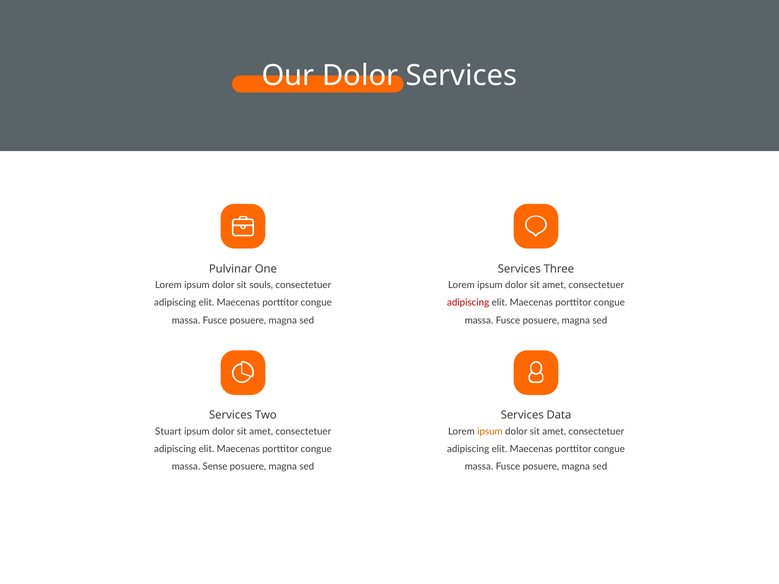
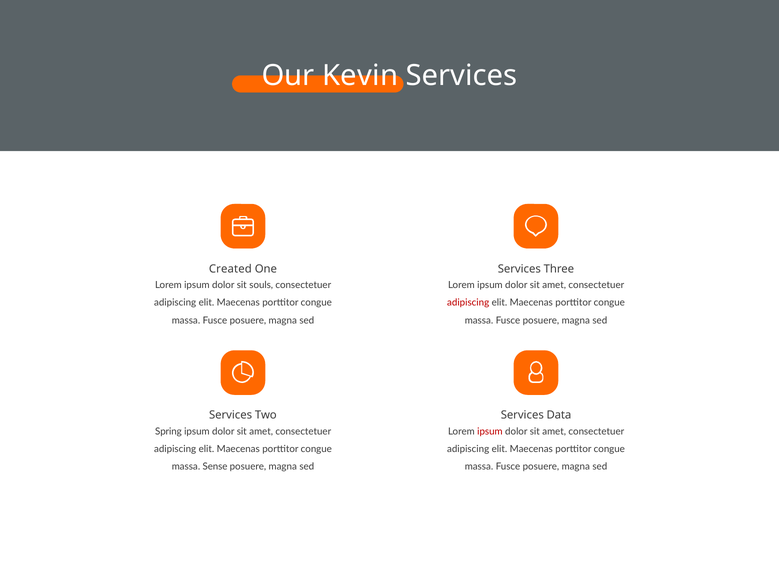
Our Dolor: Dolor -> Kevin
Pulvinar: Pulvinar -> Created
Stuart: Stuart -> Spring
ipsum at (490, 432) colour: orange -> red
